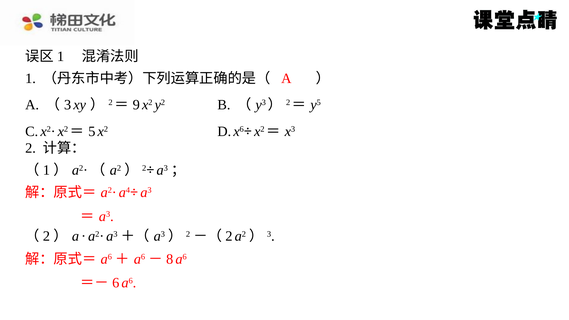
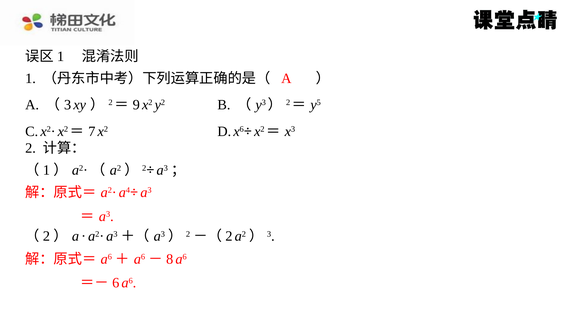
5: 5 -> 7
